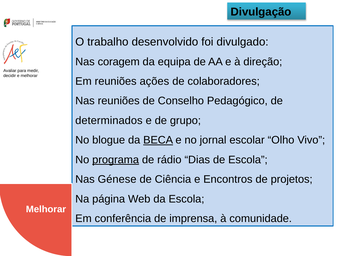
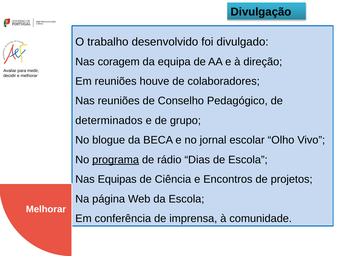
ações: ações -> houve
BECA underline: present -> none
Génese: Génese -> Equipas
